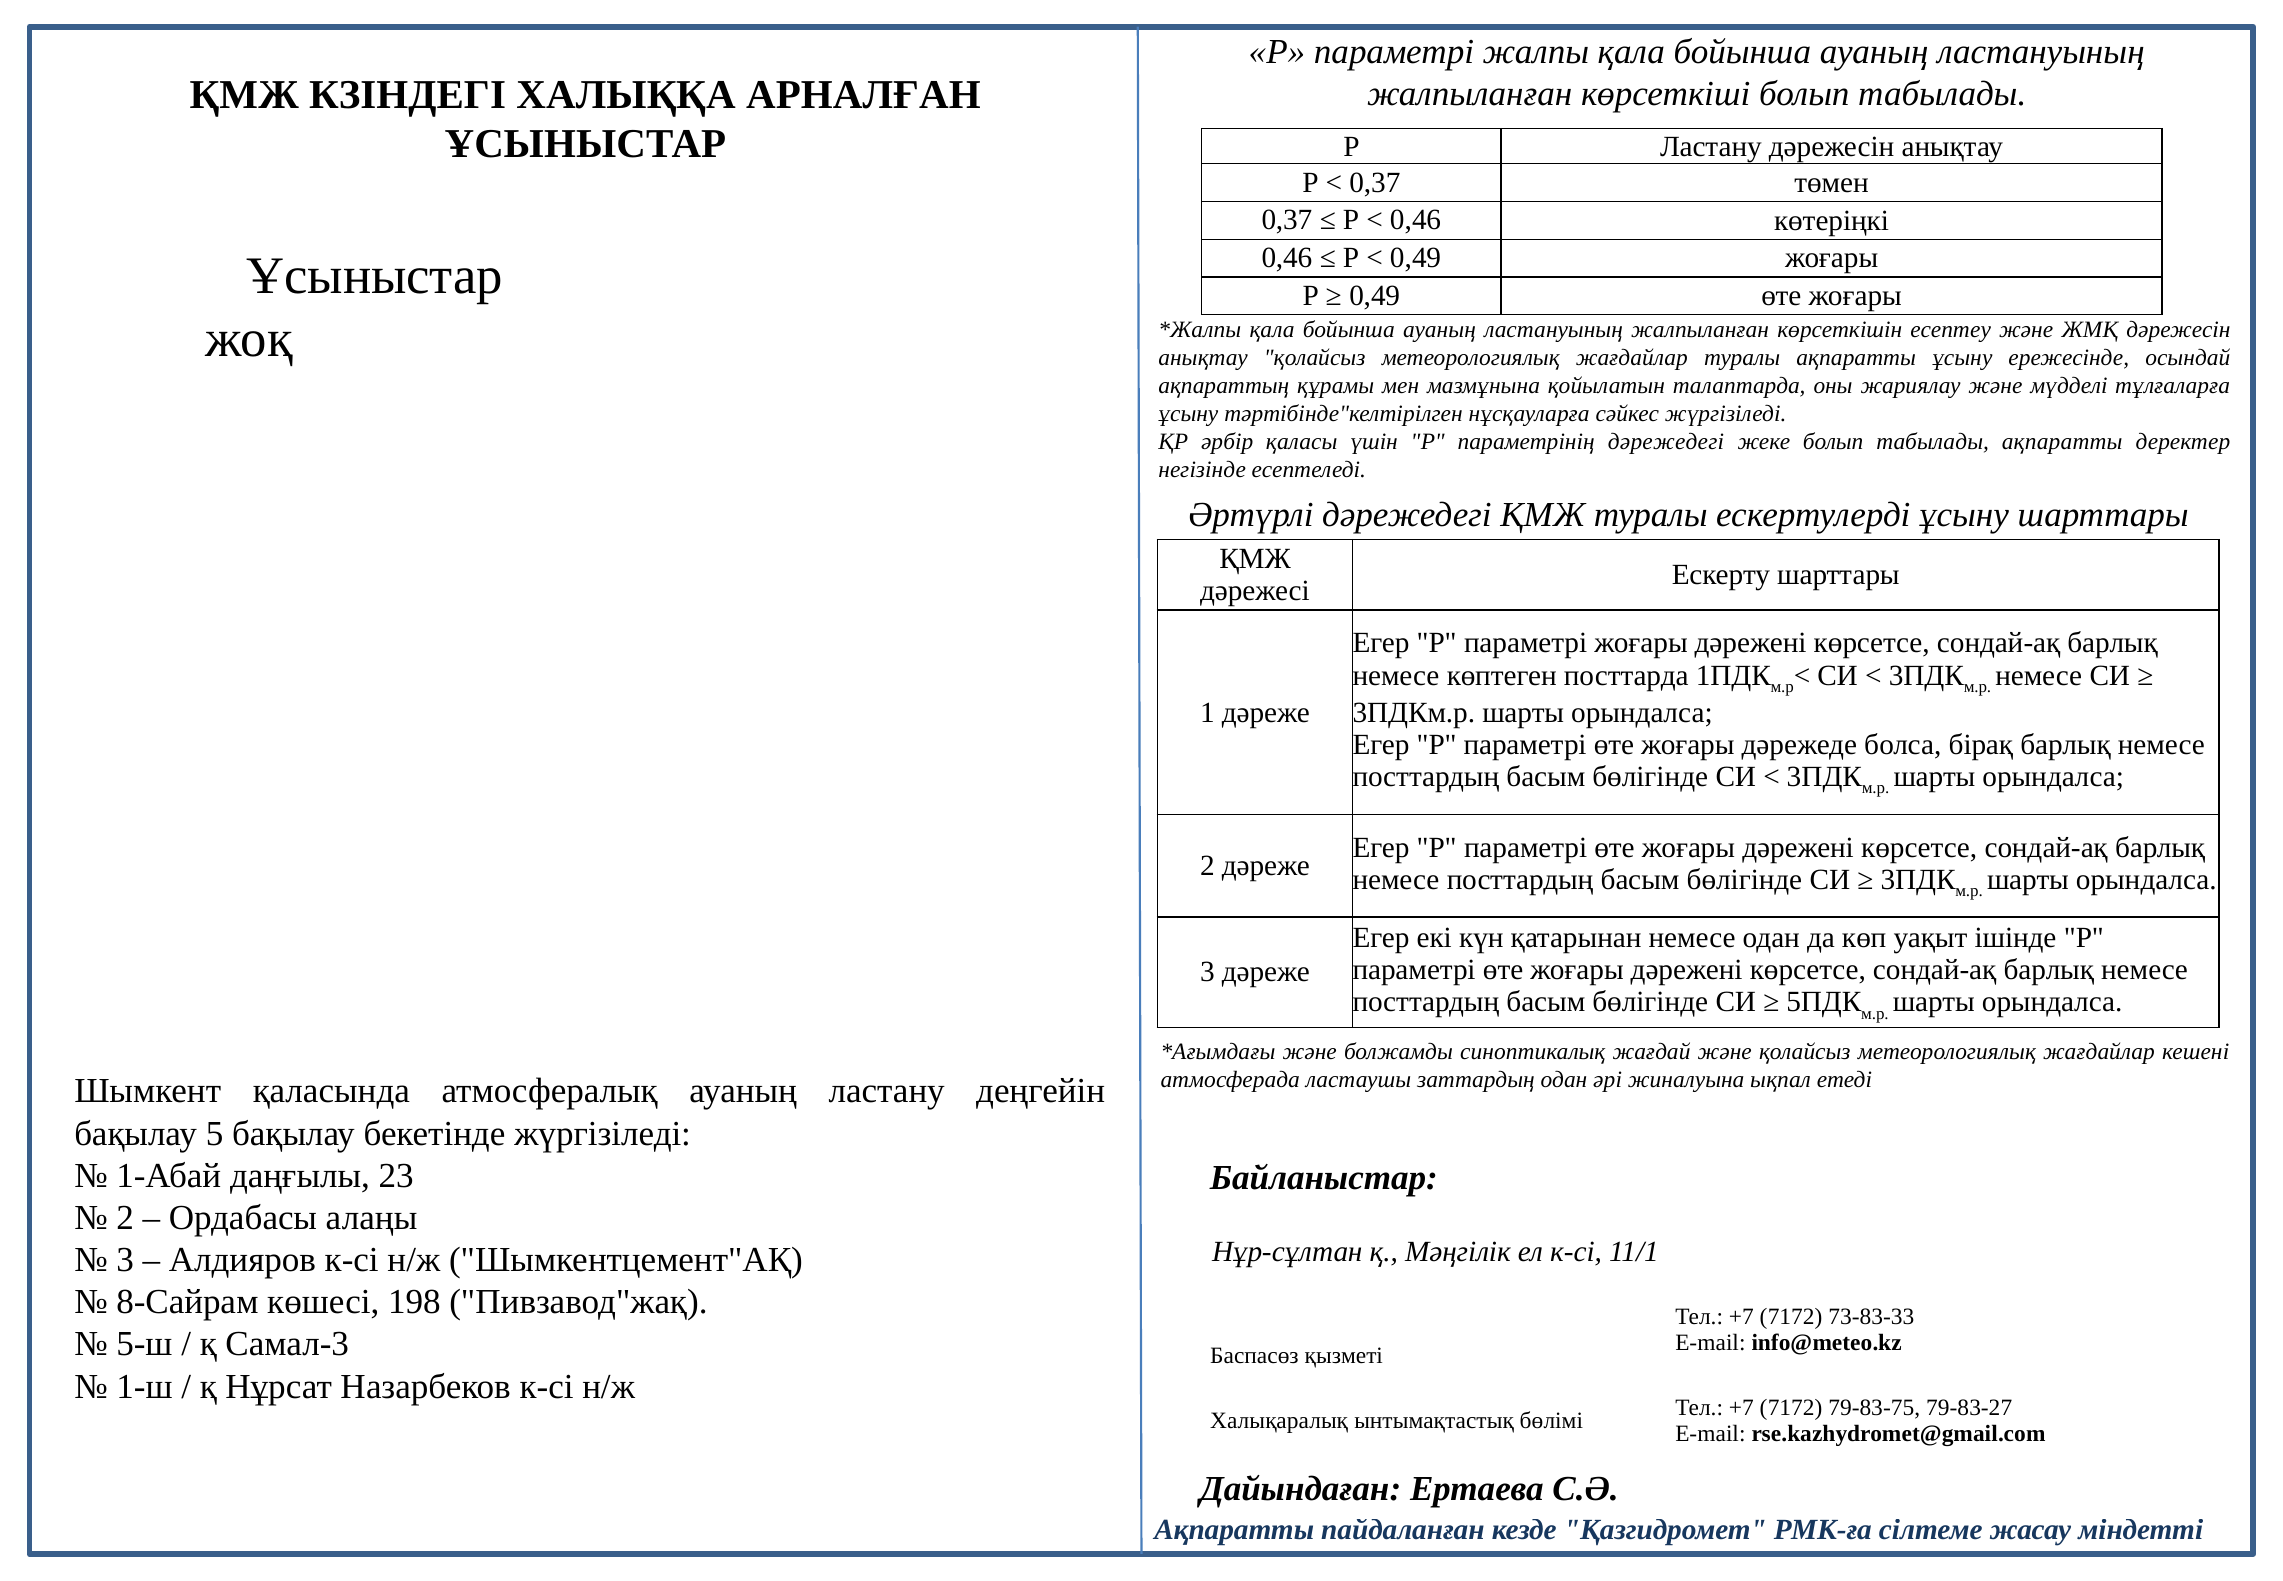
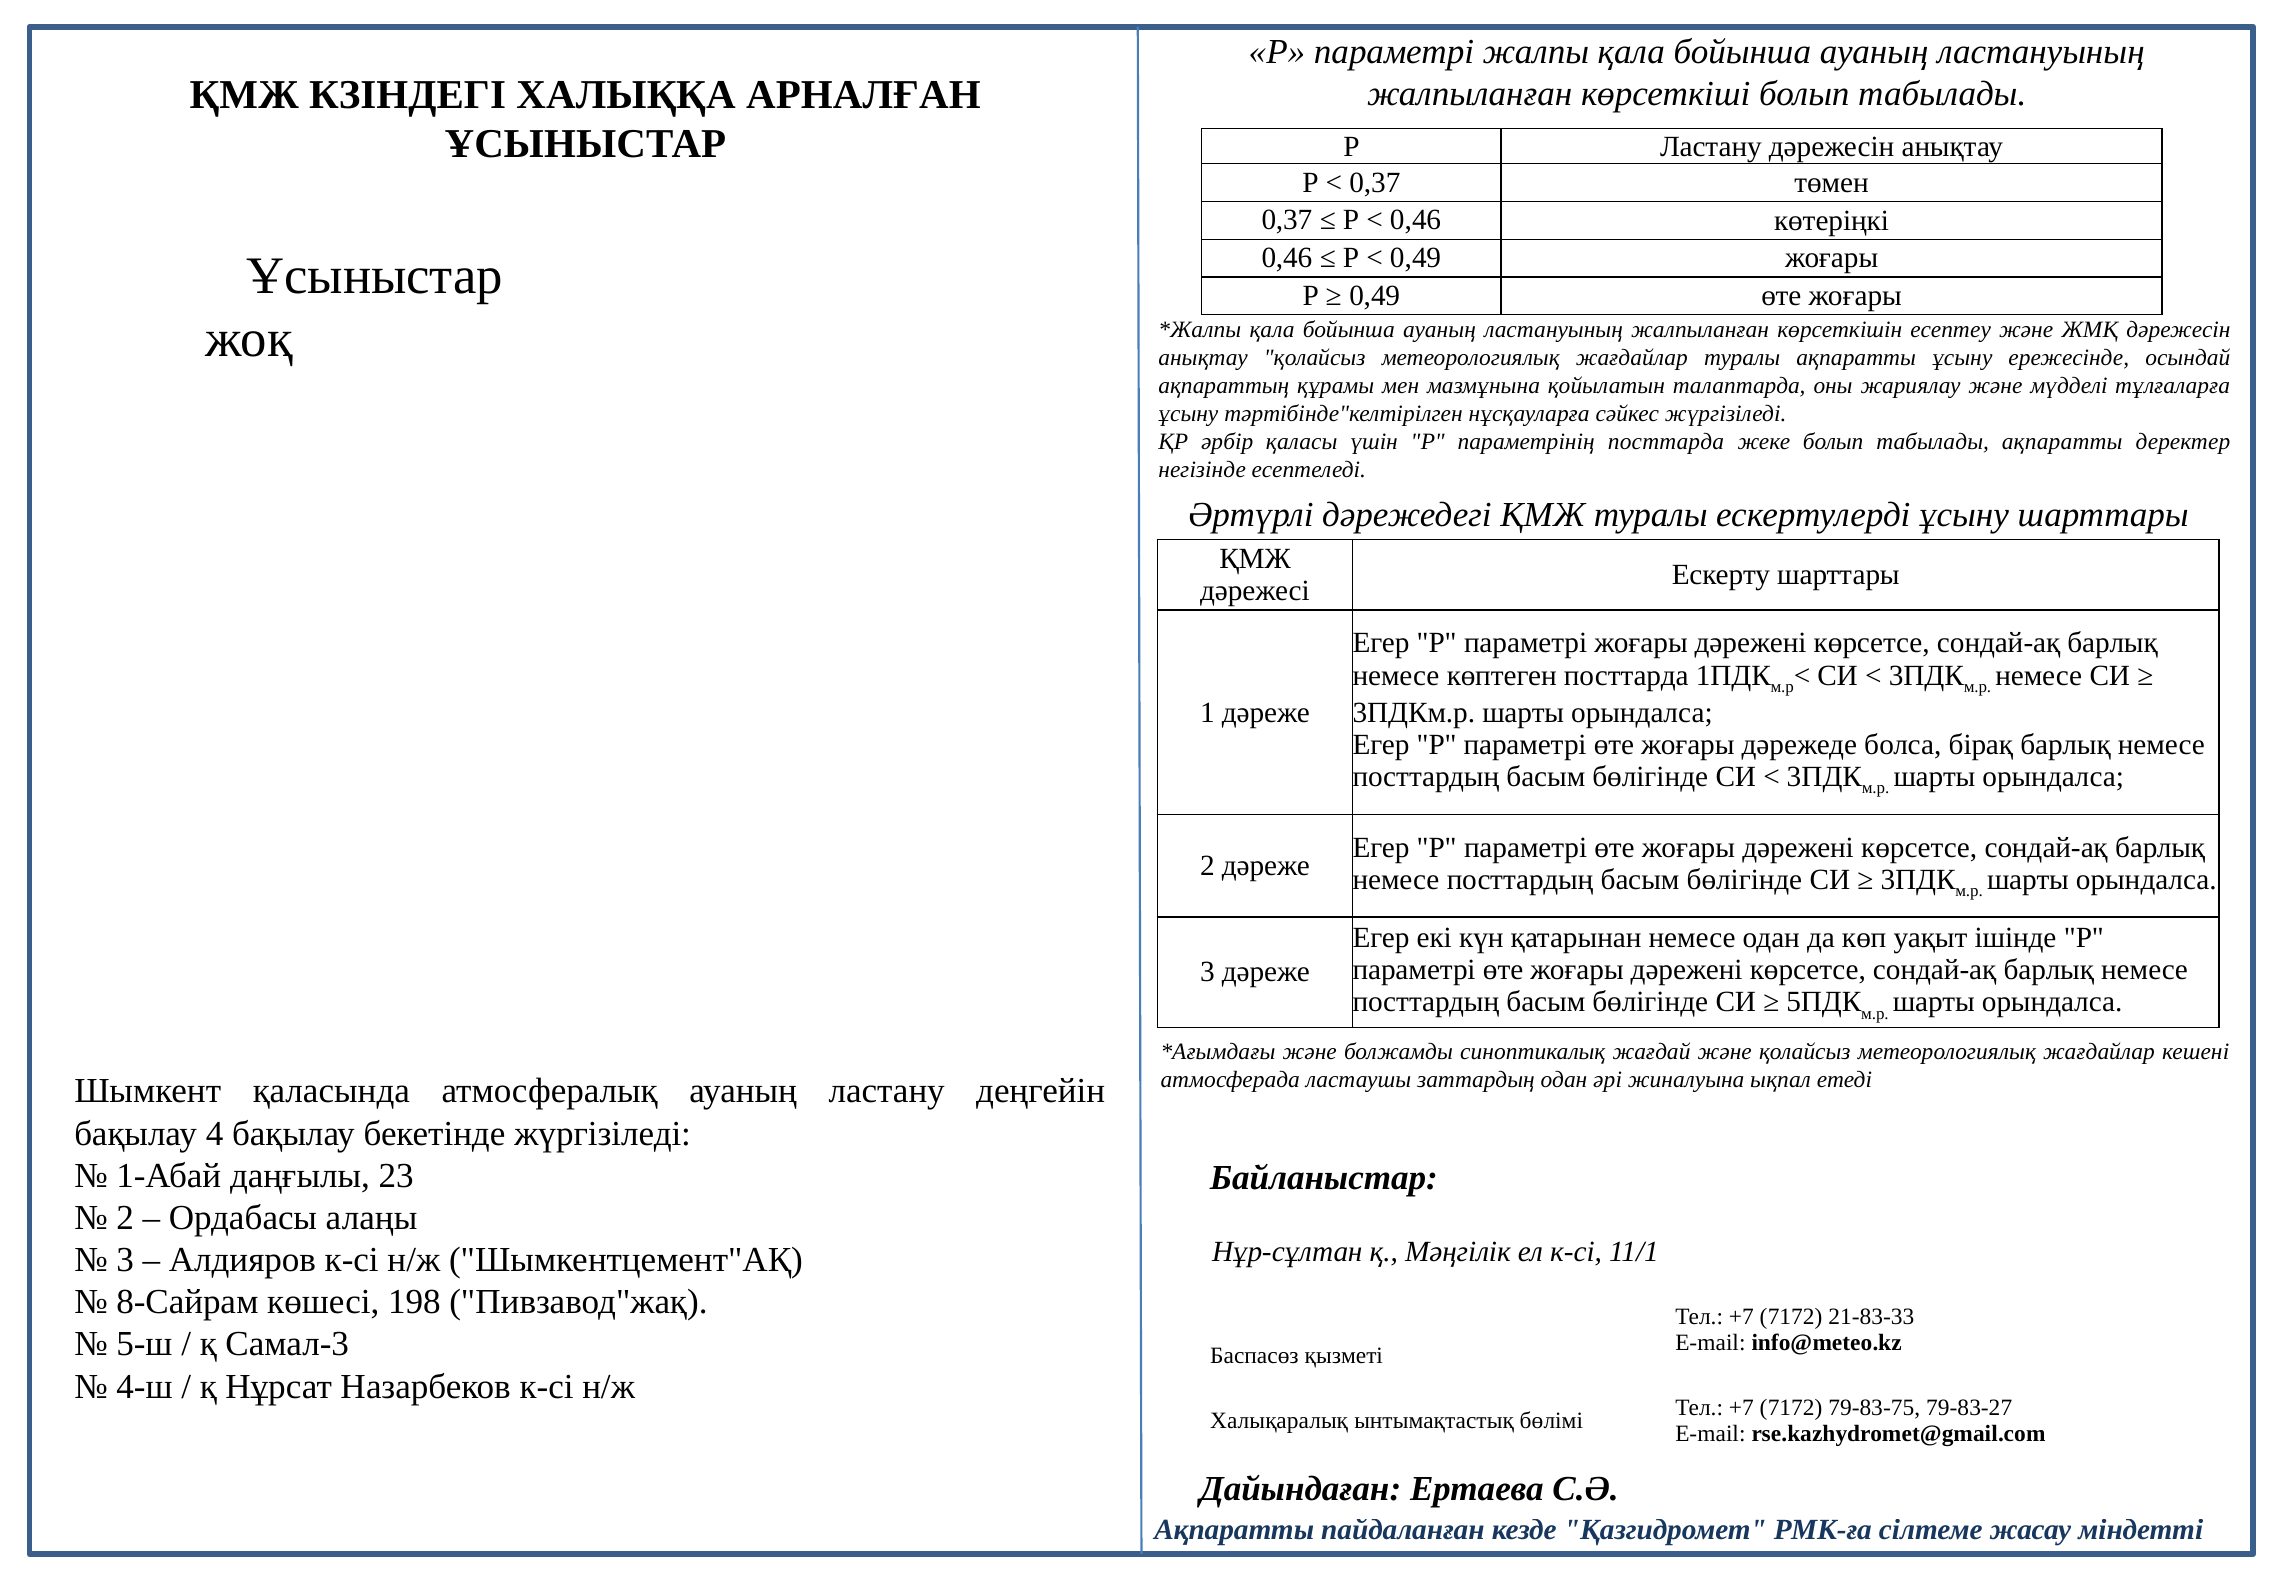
параметрінің дәрежедегі: дәрежедегі -> посттарда
5: 5 -> 4
73-83-33: 73-83-33 -> 21-83-33
1-ш: 1-ш -> 4-ш
